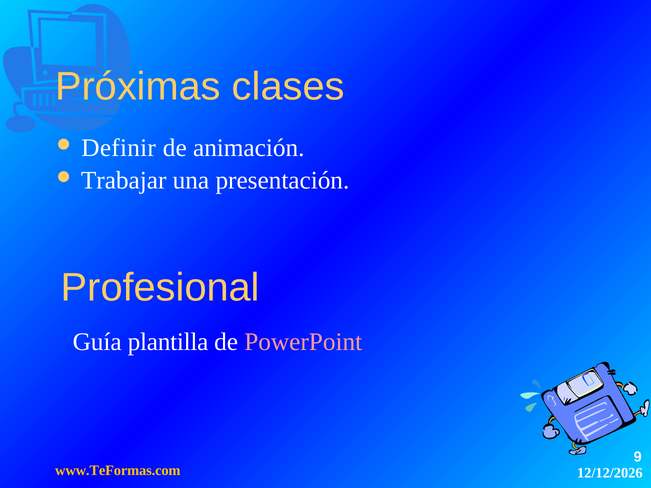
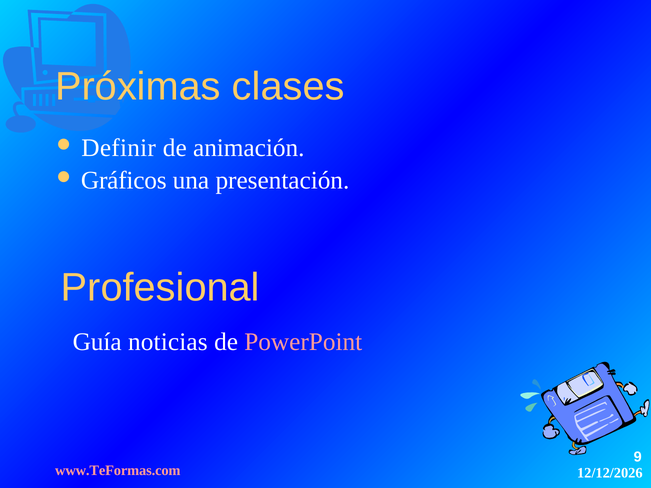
Trabajar: Trabajar -> Gráficos
plantilla: plantilla -> noticias
www.TeFormas.com colour: yellow -> pink
